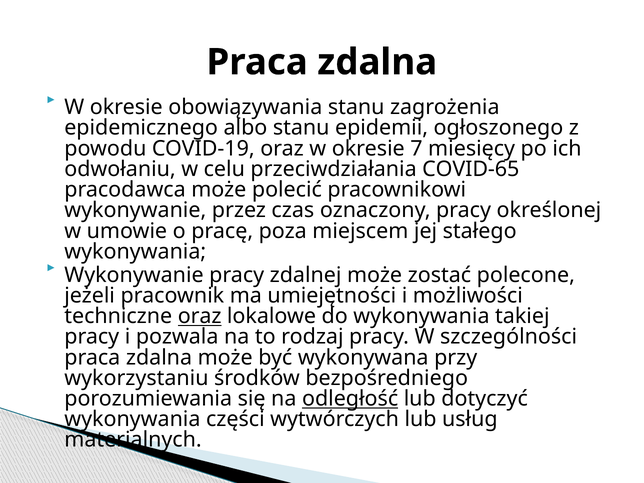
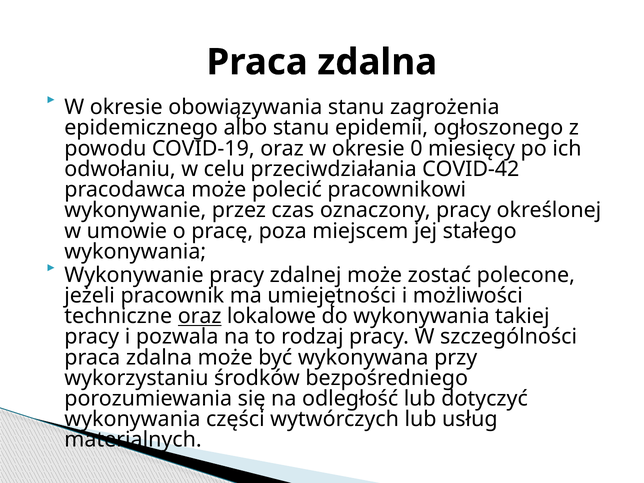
7: 7 -> 0
COVID-65: COVID-65 -> COVID-42
odległość underline: present -> none
